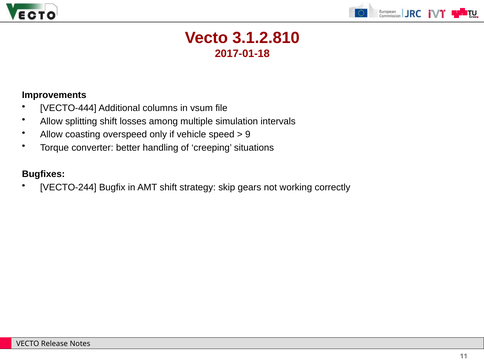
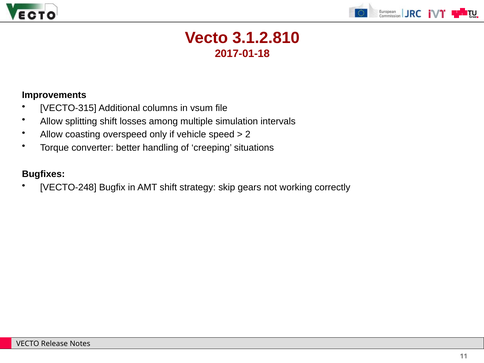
VECTO-444: VECTO-444 -> VECTO-315
9: 9 -> 2
VECTO-244: VECTO-244 -> VECTO-248
